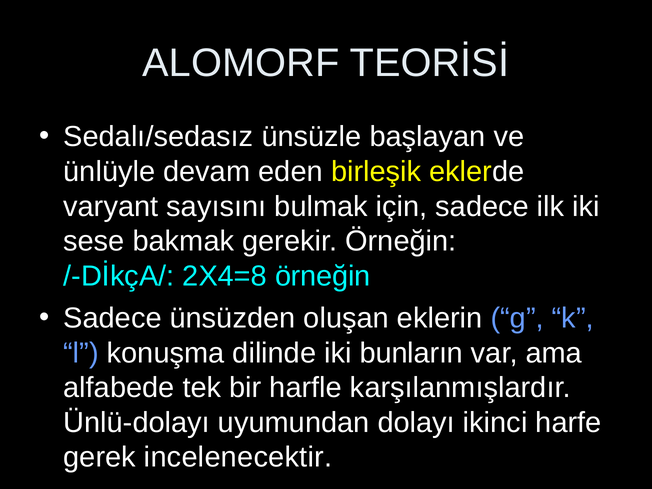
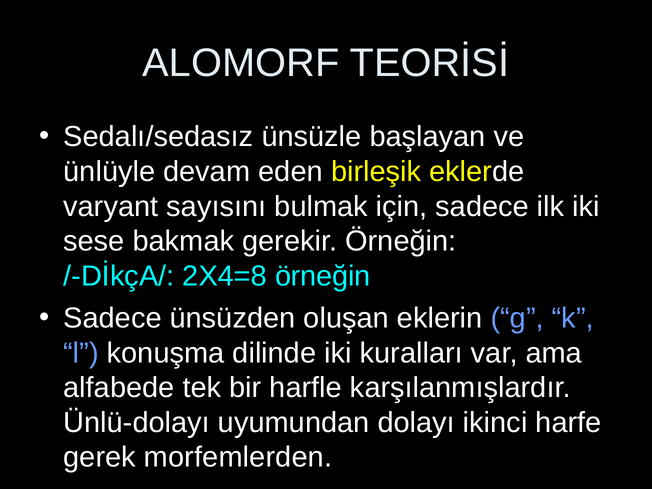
bunların: bunların -> kuralları
incelenecektir: incelenecektir -> morfemlerden
